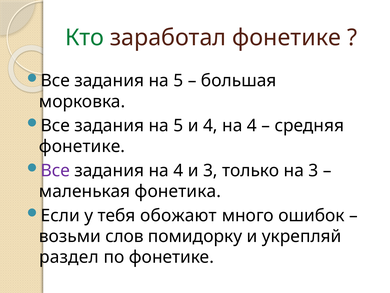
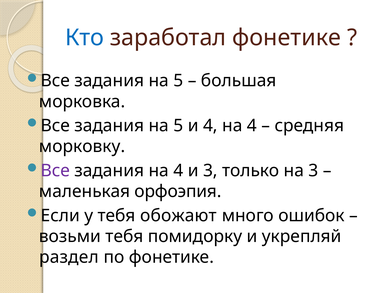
Кто colour: green -> blue
фонетике at (82, 146): фонетике -> морковку
фонетика: фонетика -> орфоэпия
возьми слов: слов -> тебя
